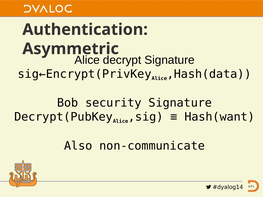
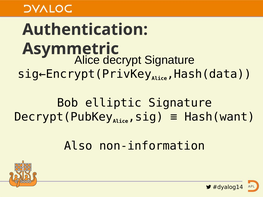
security: security -> elliptic
non-communicate: non-communicate -> non-information
